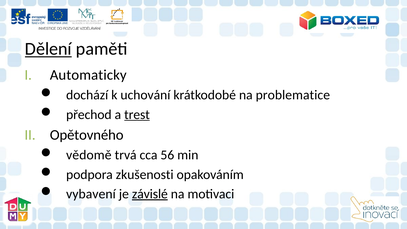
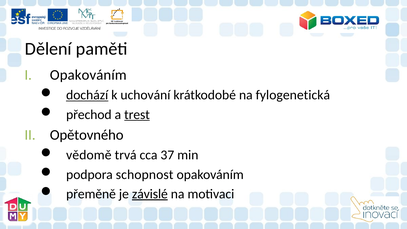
Dělení underline: present -> none
Automaticky at (88, 75): Automaticky -> Opakováním
dochází underline: none -> present
problematice: problematice -> fylogenetická
56: 56 -> 37
zkušenosti: zkušenosti -> schopnost
vybavení: vybavení -> přeměně
